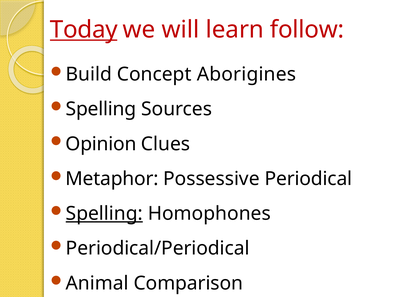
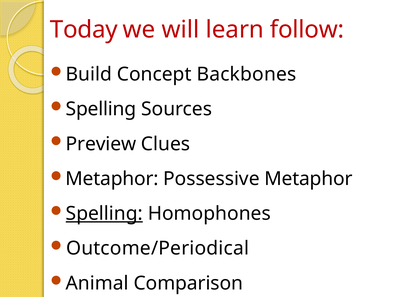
Today underline: present -> none
Aborigines: Aborigines -> Backbones
Opinion: Opinion -> Preview
Possessive Periodical: Periodical -> Metaphor
Periodical/Periodical: Periodical/Periodical -> Outcome/Periodical
